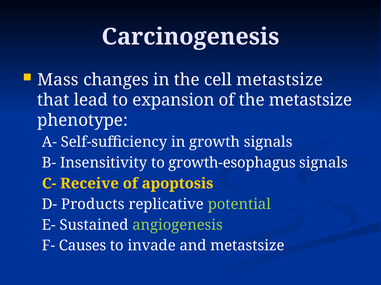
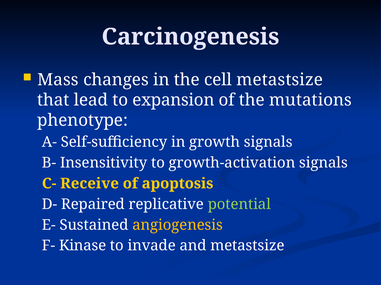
the metastsize: metastsize -> mutations
growth-esophagus: growth-esophagus -> growth-activation
Products: Products -> Repaired
angiogenesis colour: light green -> yellow
Causes: Causes -> Kinase
